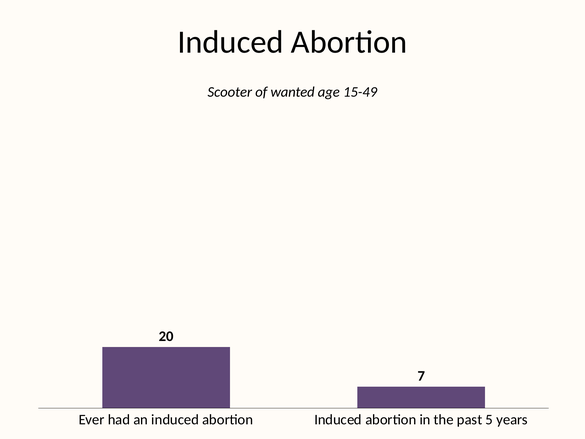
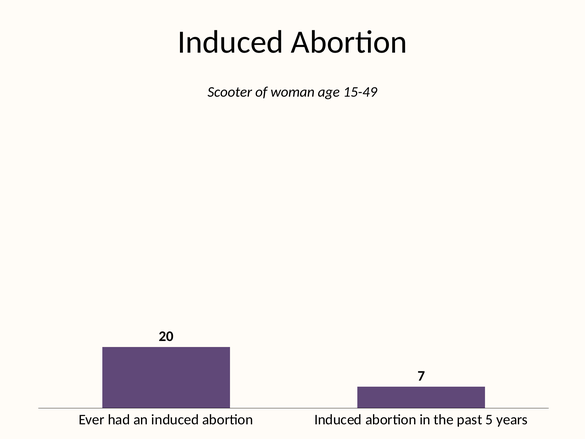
wanted: wanted -> woman
